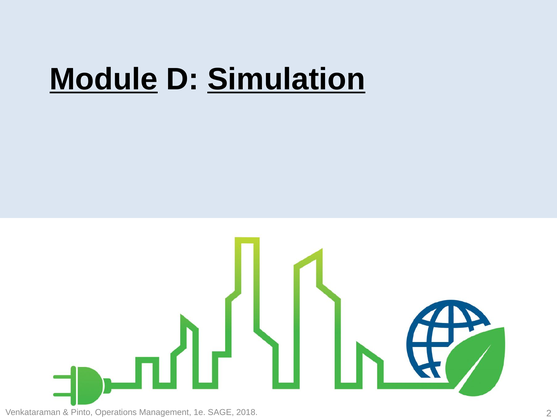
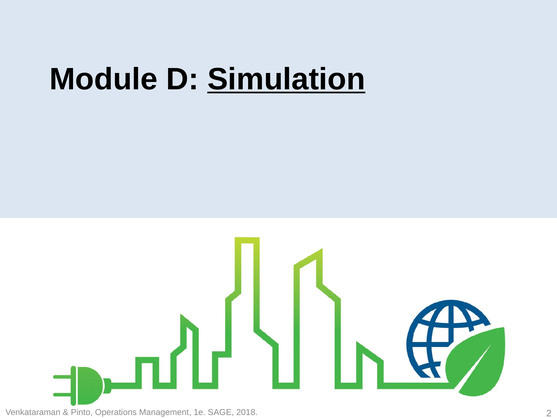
Module underline: present -> none
